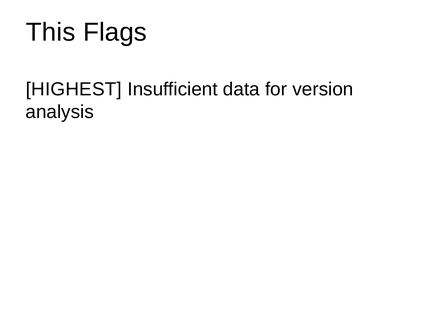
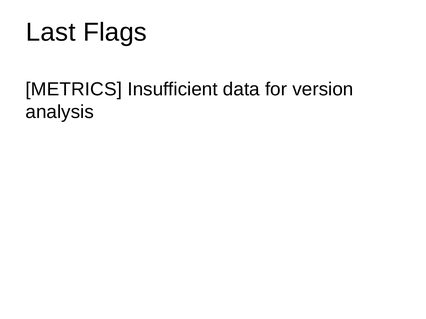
This: This -> Last
HIGHEST: HIGHEST -> METRICS
